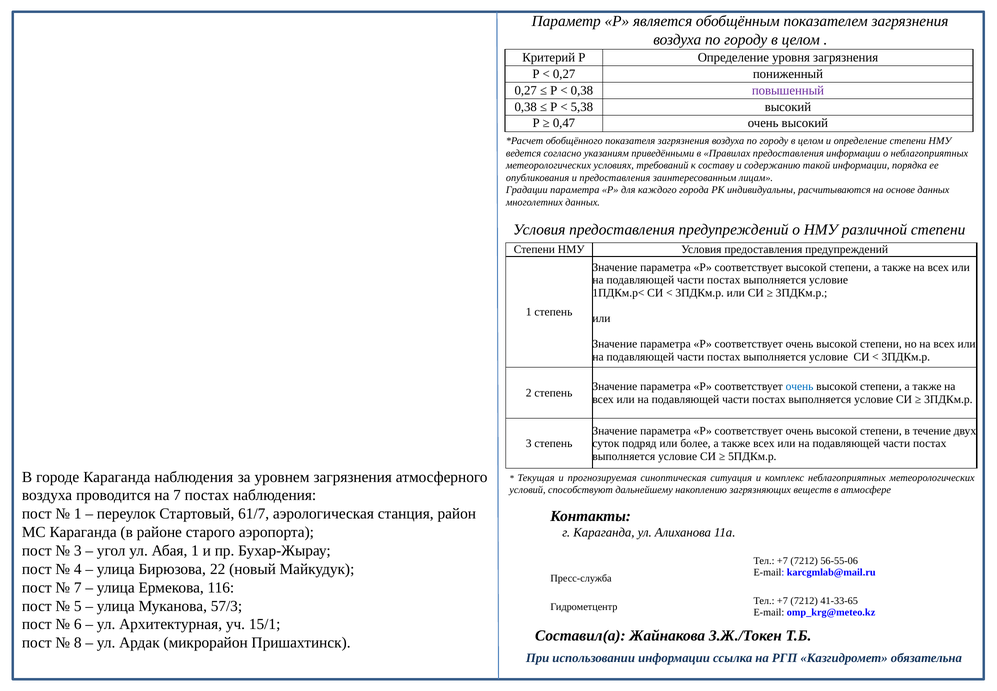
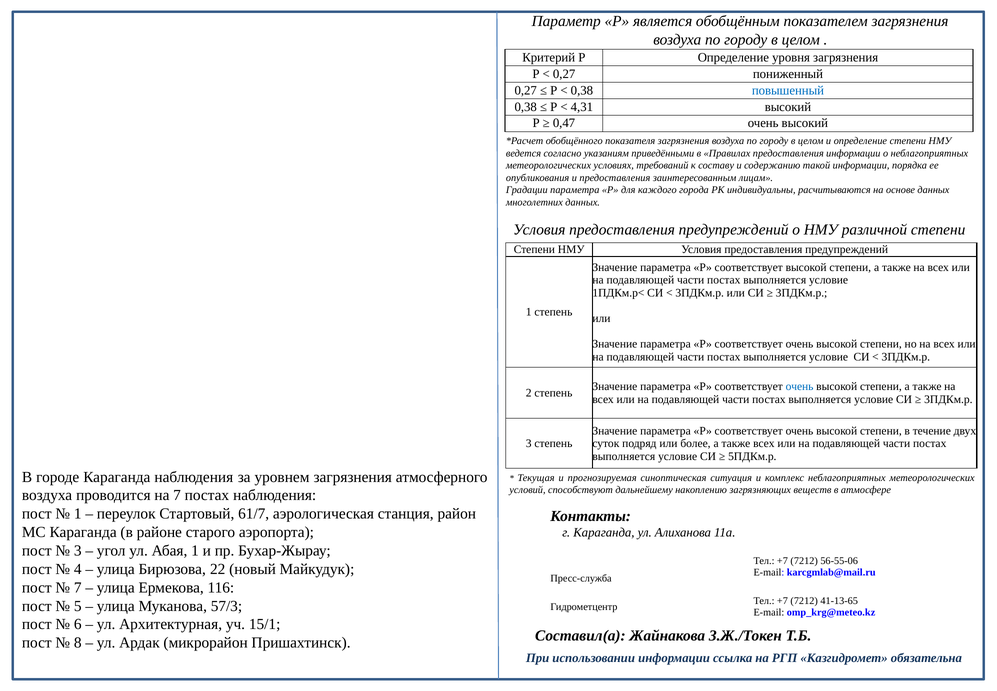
повышенный colour: purple -> blue
5,38: 5,38 -> 4,31
41-33-65: 41-33-65 -> 41-13-65
